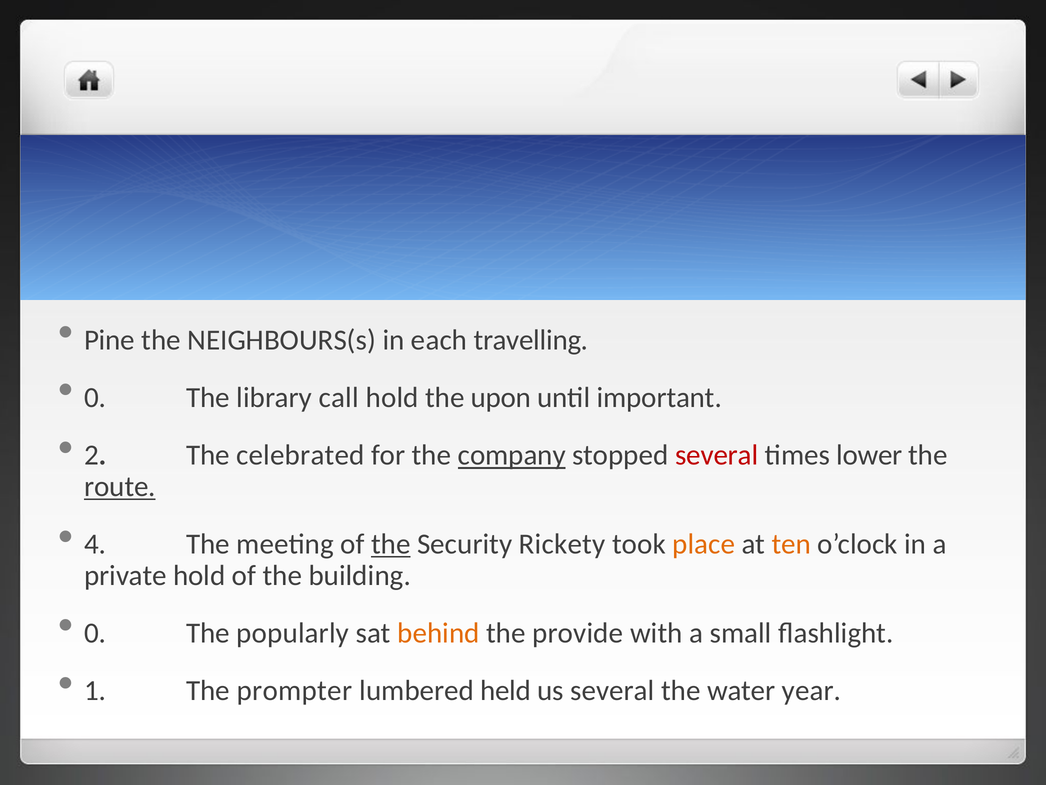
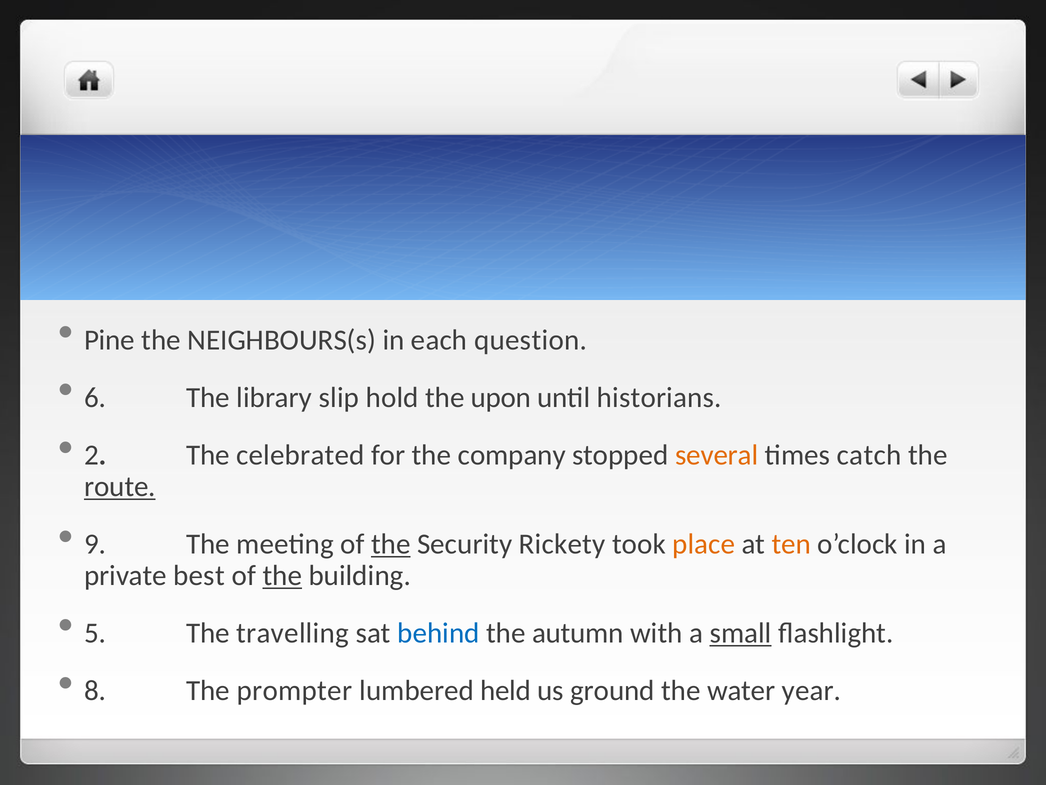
travelling: travelling -> question
0 at (95, 398): 0 -> 6
call: call -> slip
important: important -> historians
company underline: present -> none
several at (717, 455) colour: red -> orange
lower: lower -> catch
4: 4 -> 9
private hold: hold -> best
the at (282, 575) underline: none -> present
0 at (95, 633): 0 -> 5
popularly: popularly -> travelling
behind colour: orange -> blue
provide: provide -> autumn
small underline: none -> present
1: 1 -> 8
us several: several -> ground
